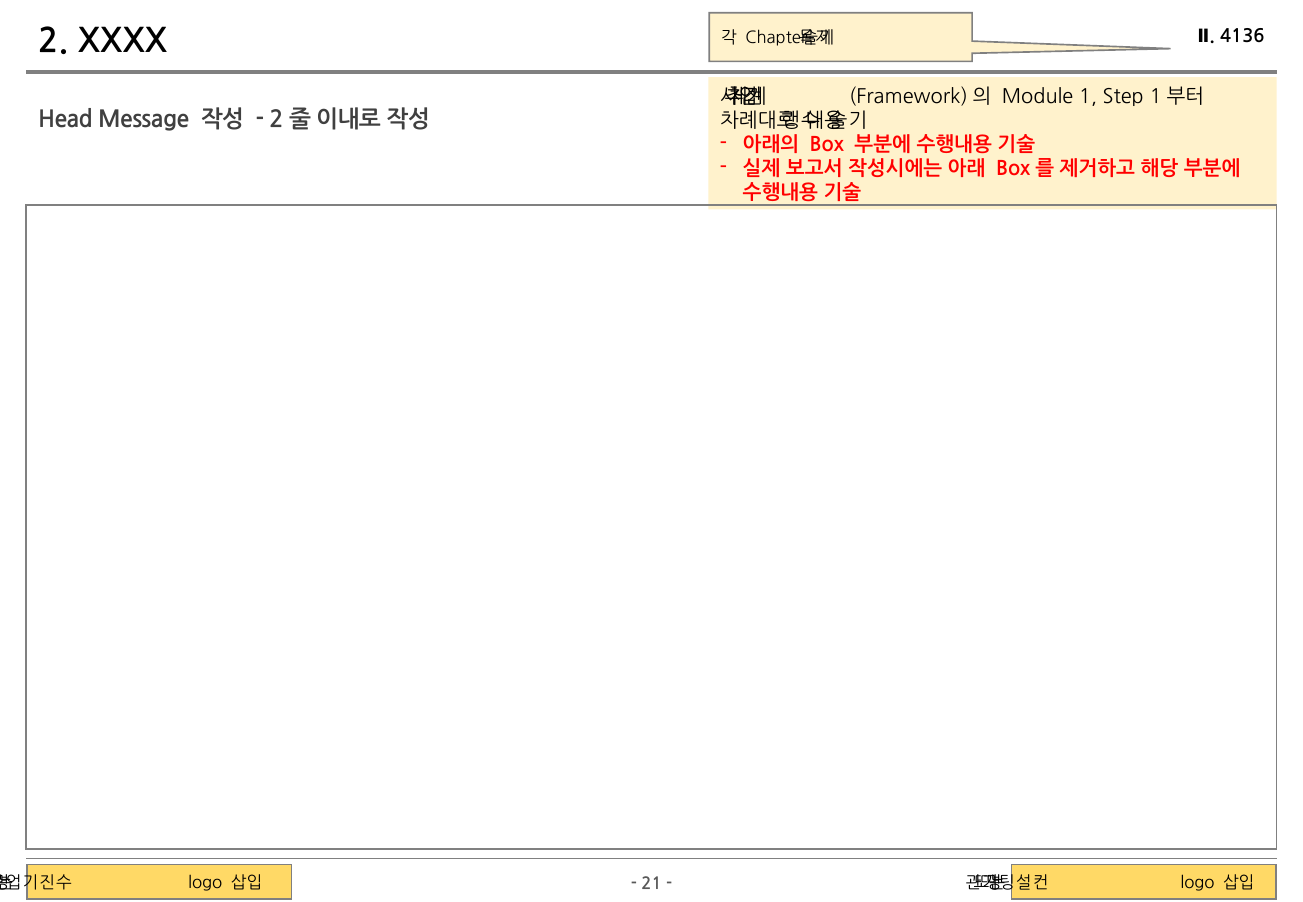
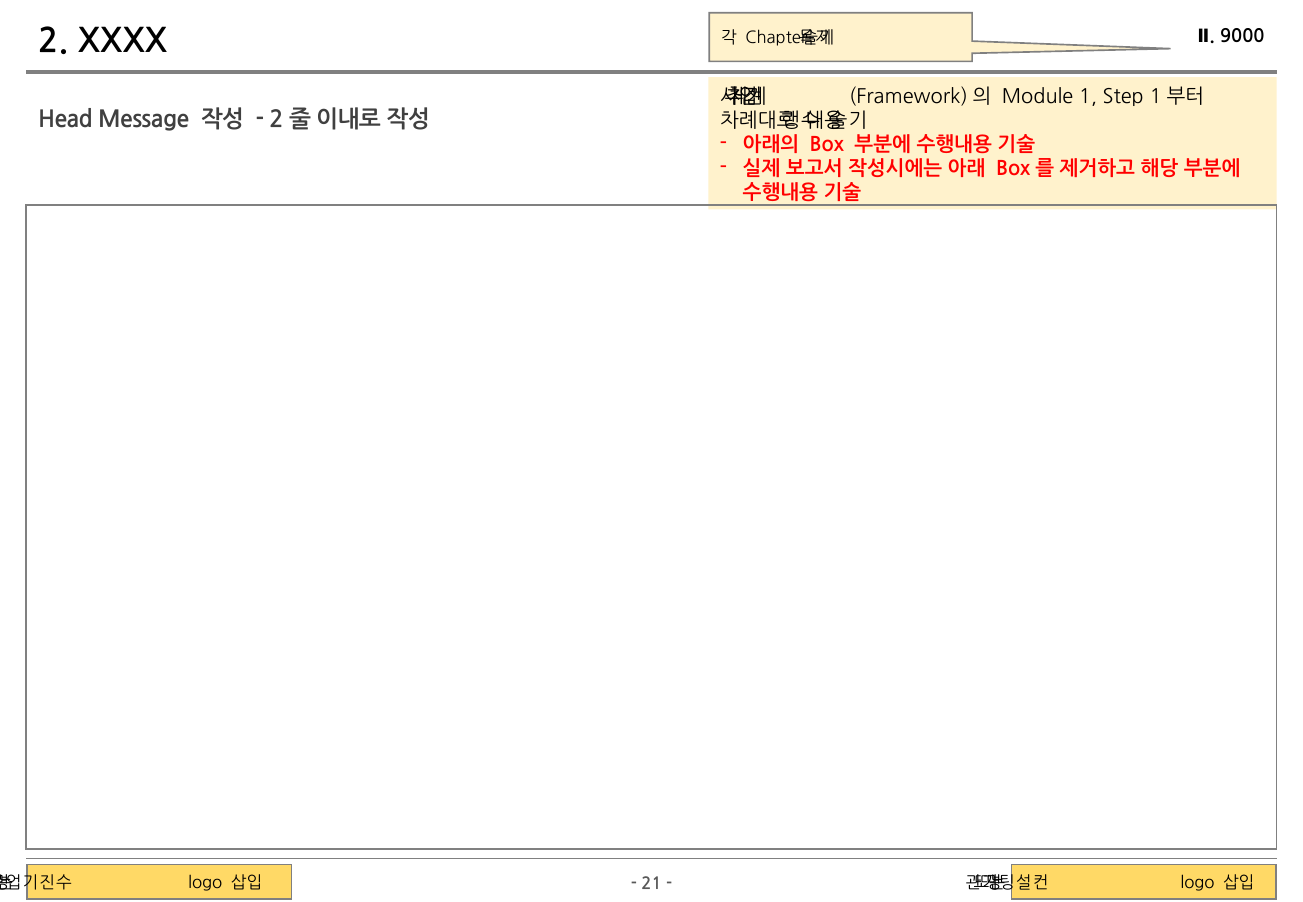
4136: 4136 -> 9000
